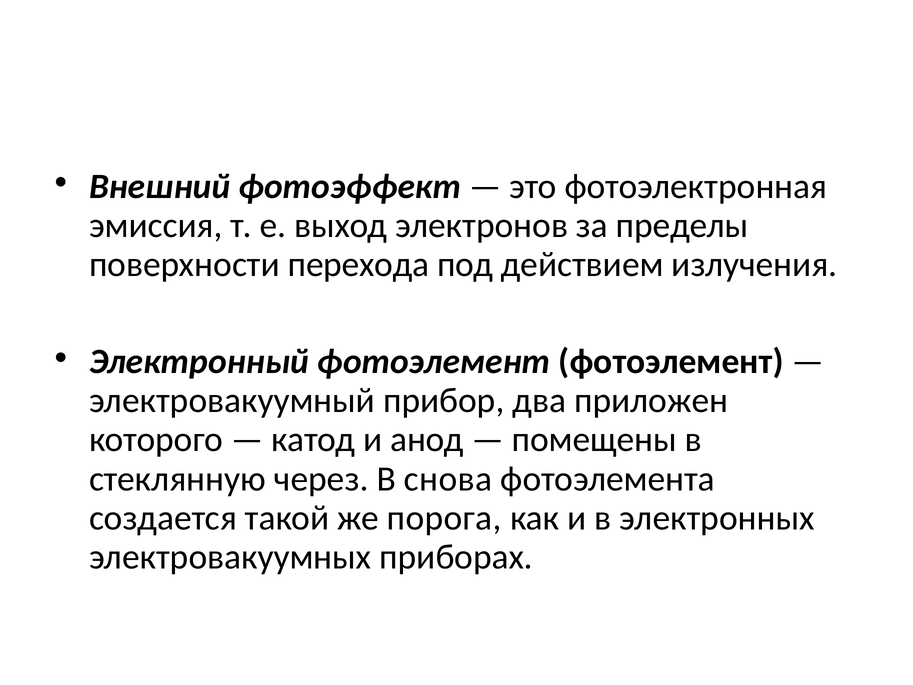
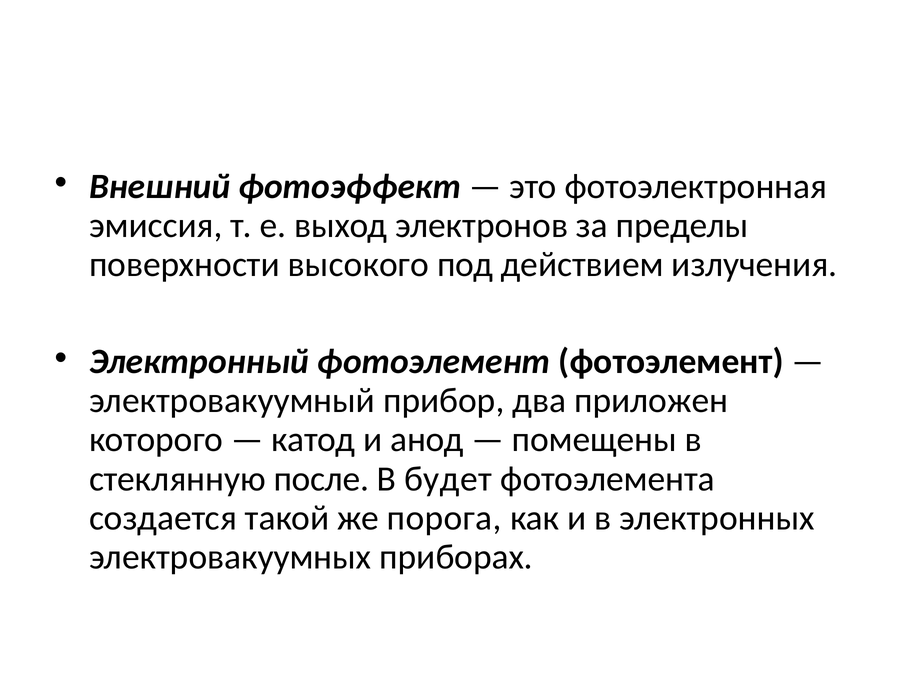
перехода: перехода -> высокого
через: через -> после
снова: снова -> будет
